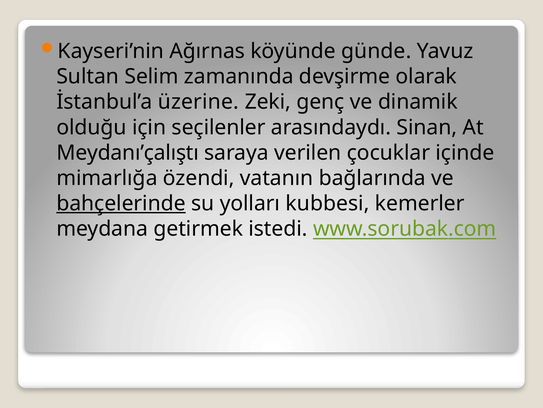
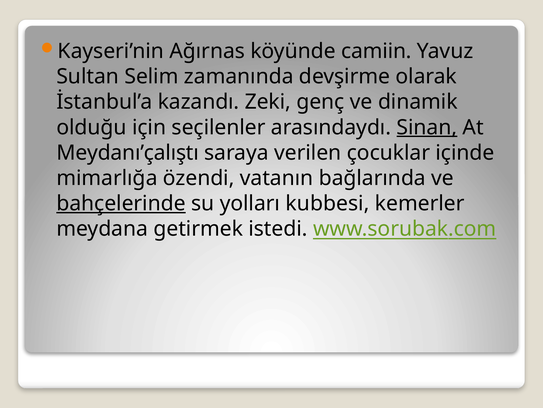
günde: günde -> camiin
üzerine: üzerine -> kazandı
Sinan underline: none -> present
